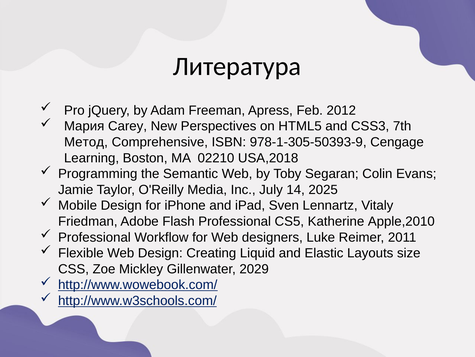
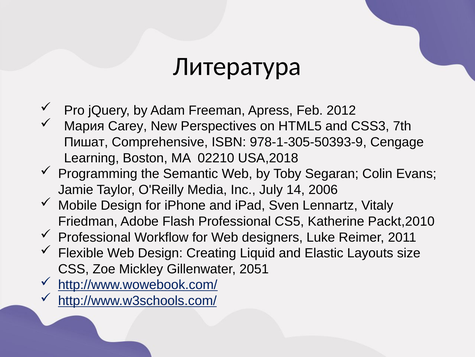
Метод: Метод -> Пишат
2025: 2025 -> 2006
Аpple,2010: Аpple,2010 -> Packt,2010
2029: 2029 -> 2051
